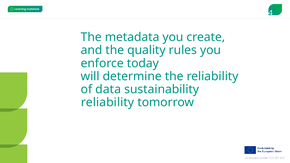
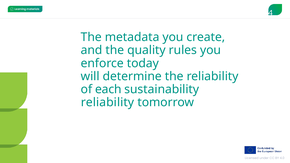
data: data -> each
